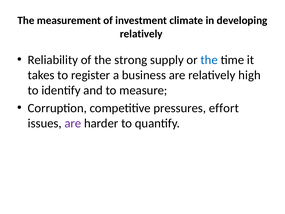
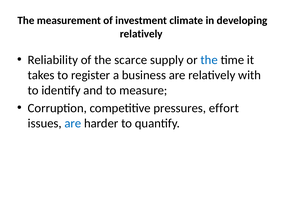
strong: strong -> scarce
high: high -> with
are at (73, 123) colour: purple -> blue
